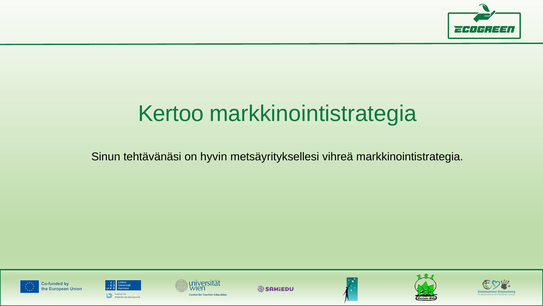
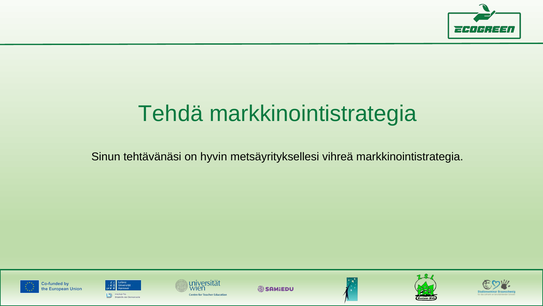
Kertoo: Kertoo -> Tehdä
